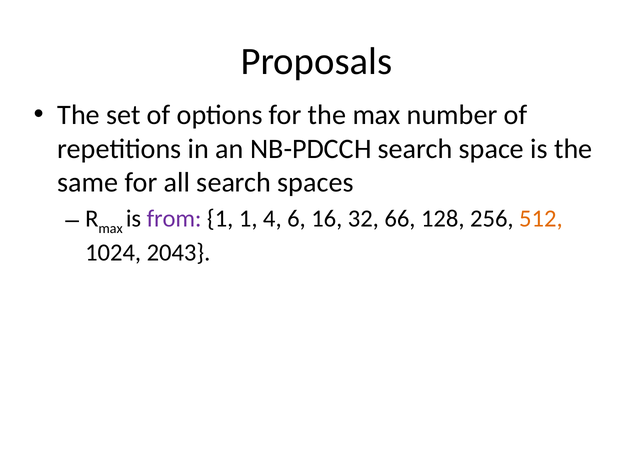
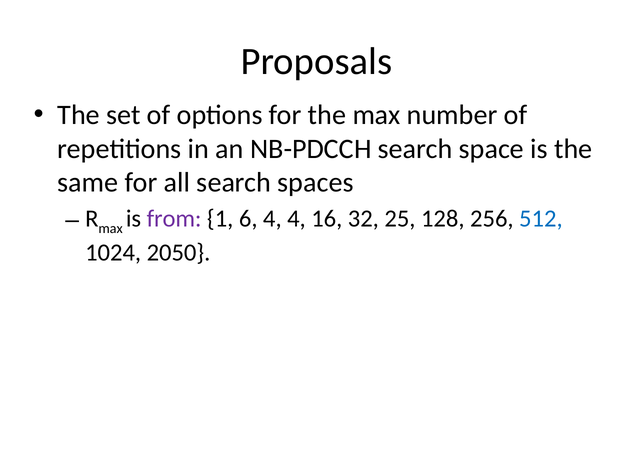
1 1: 1 -> 6
4 6: 6 -> 4
66: 66 -> 25
512 colour: orange -> blue
2043: 2043 -> 2050
